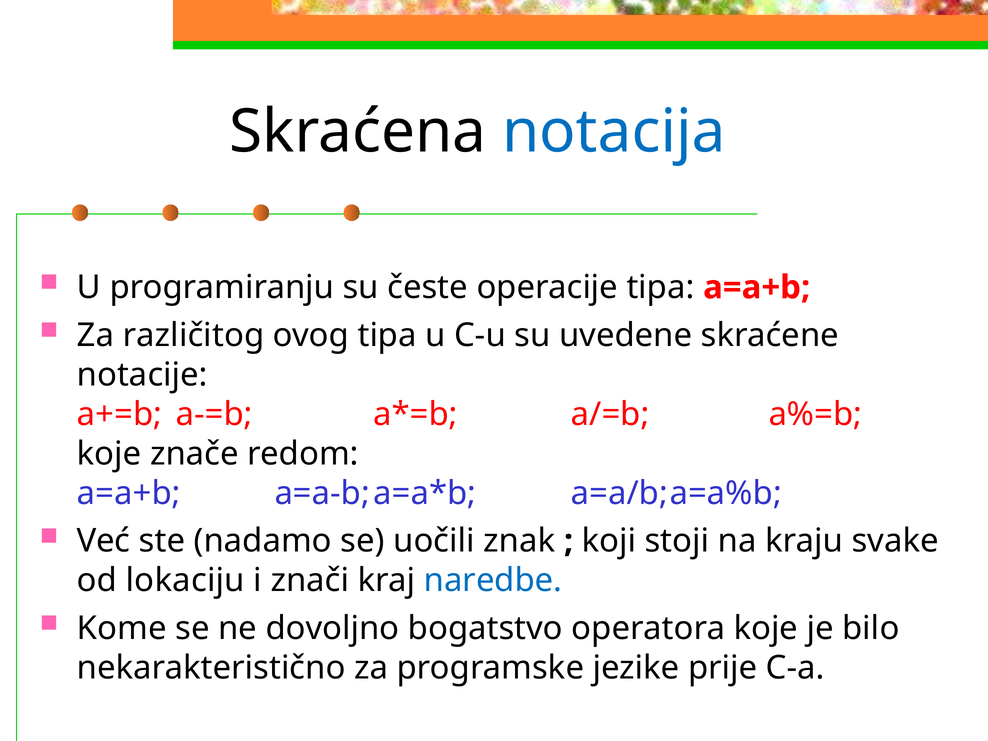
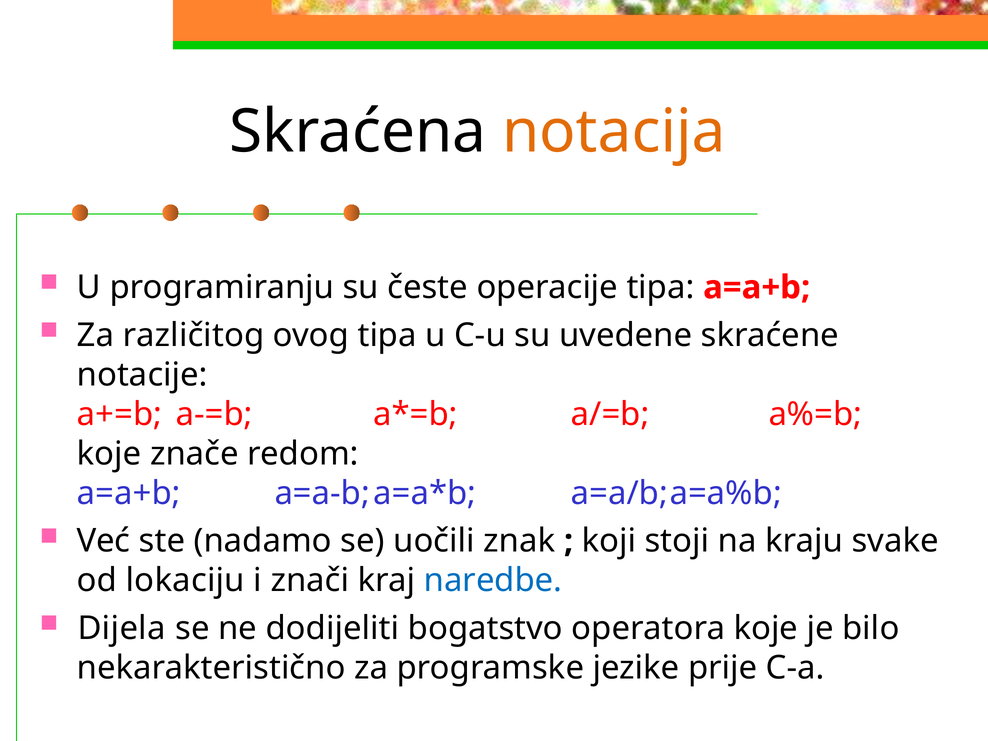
notacija colour: blue -> orange
Kome: Kome -> Dijela
dovoljno: dovoljno -> dodijeliti
